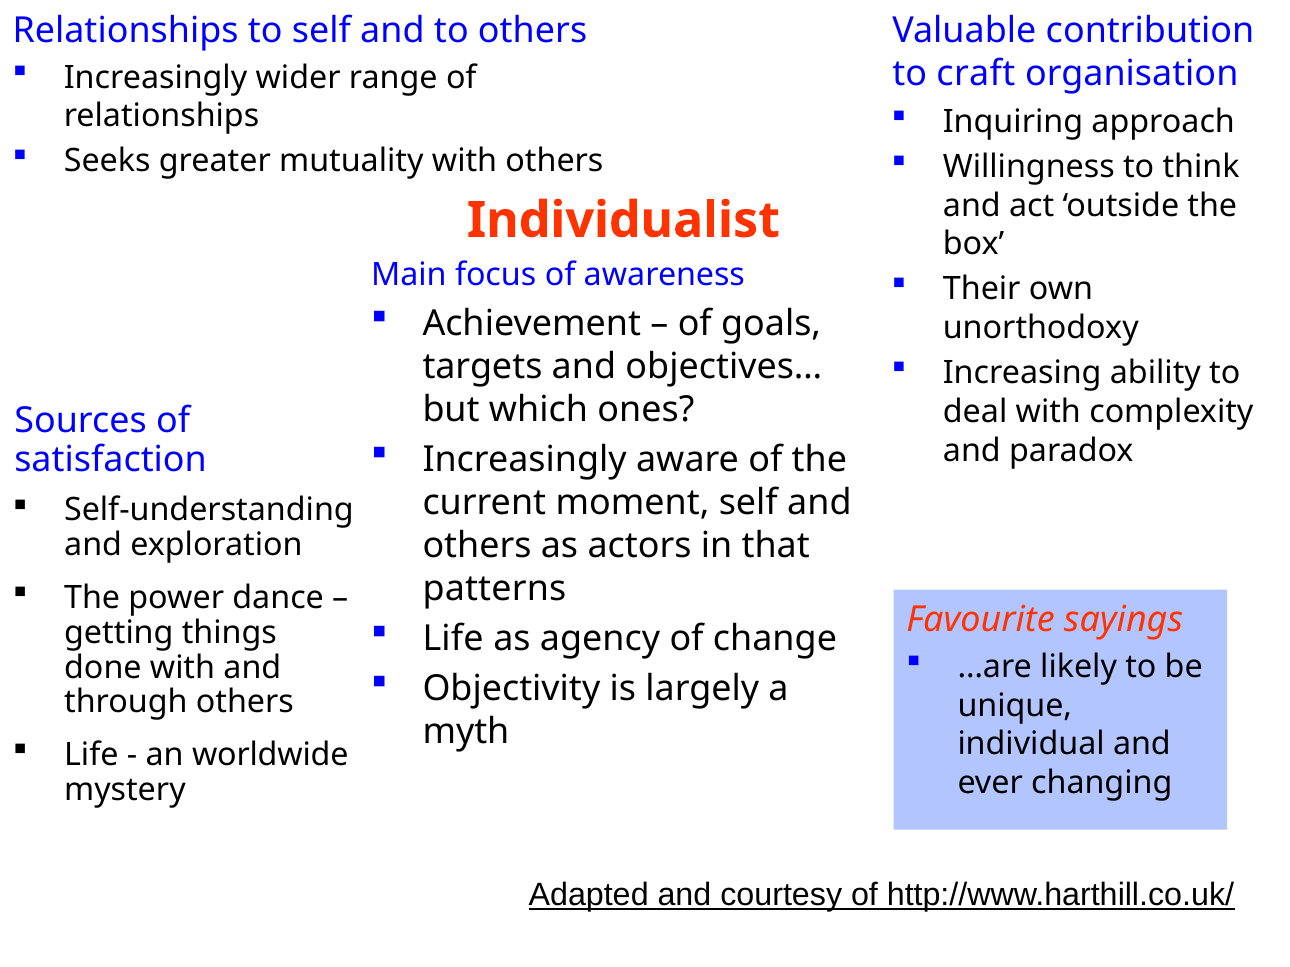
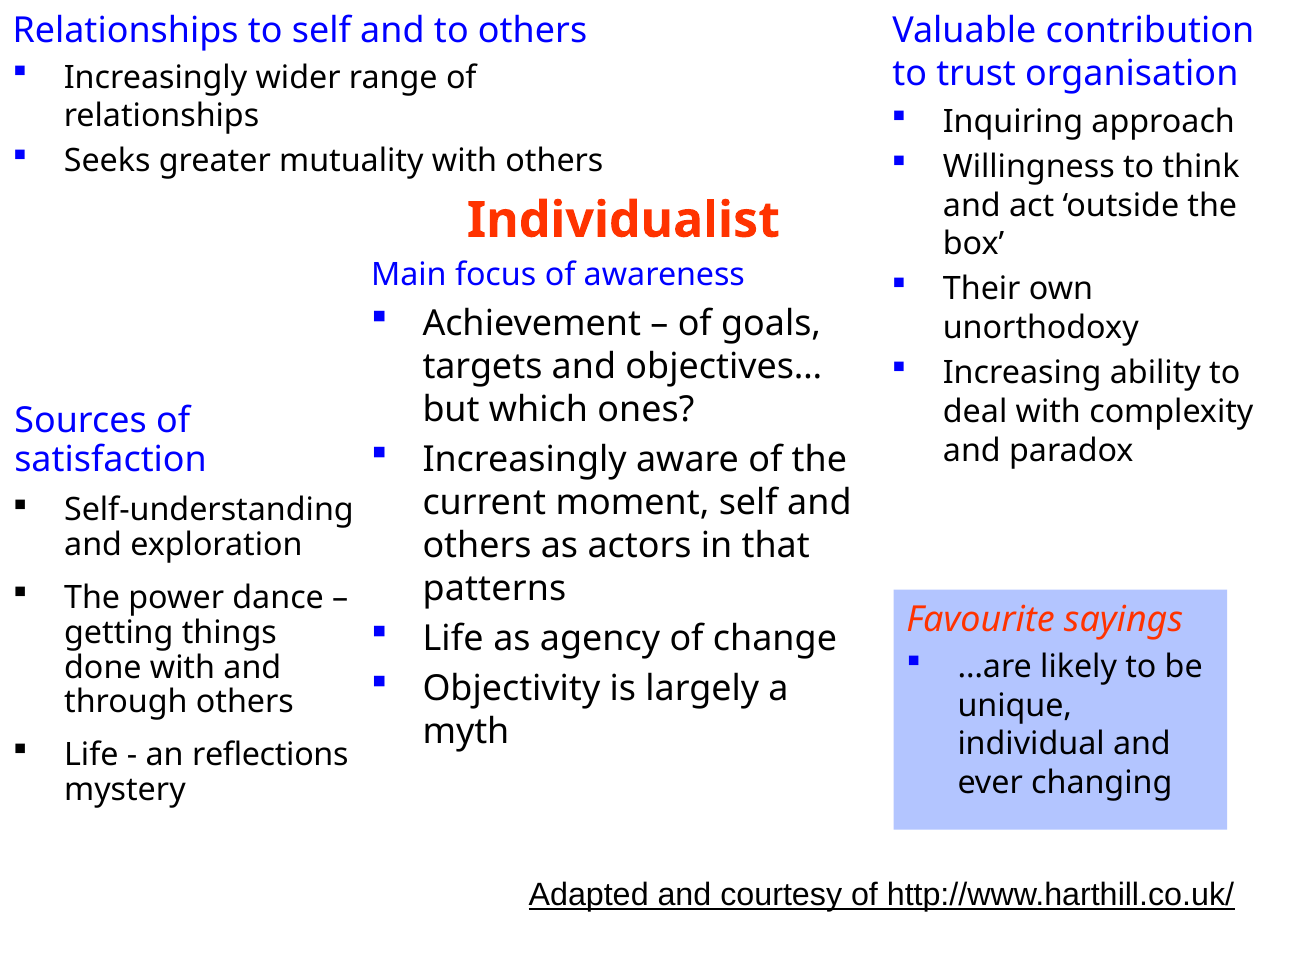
craft: craft -> trust
worldwide: worldwide -> reflections
